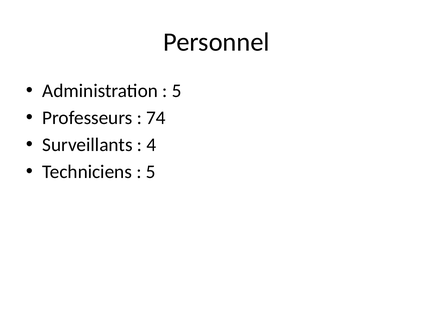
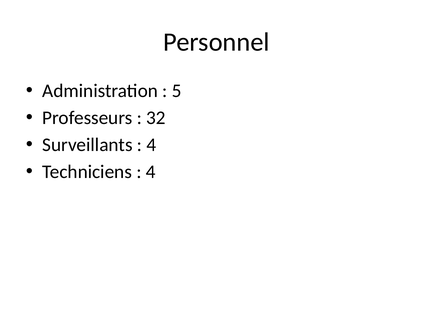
74: 74 -> 32
5 at (151, 172): 5 -> 4
